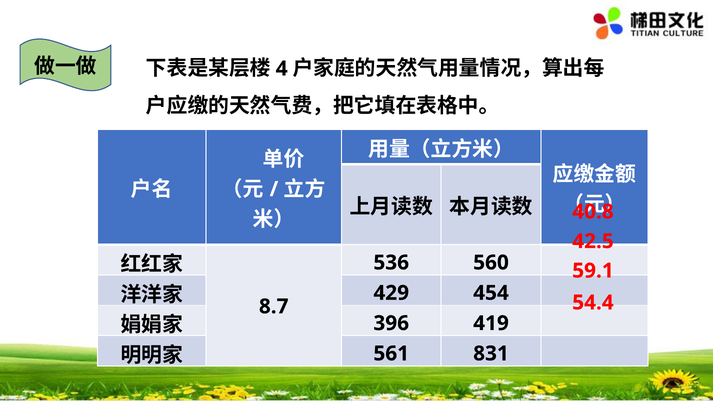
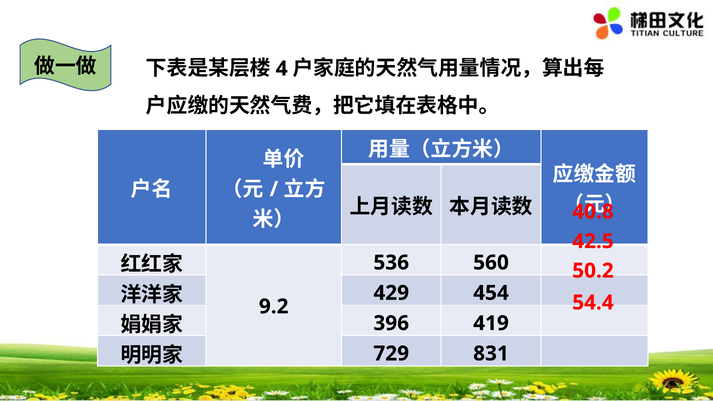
59.1: 59.1 -> 50.2
8.7: 8.7 -> 9.2
561: 561 -> 729
